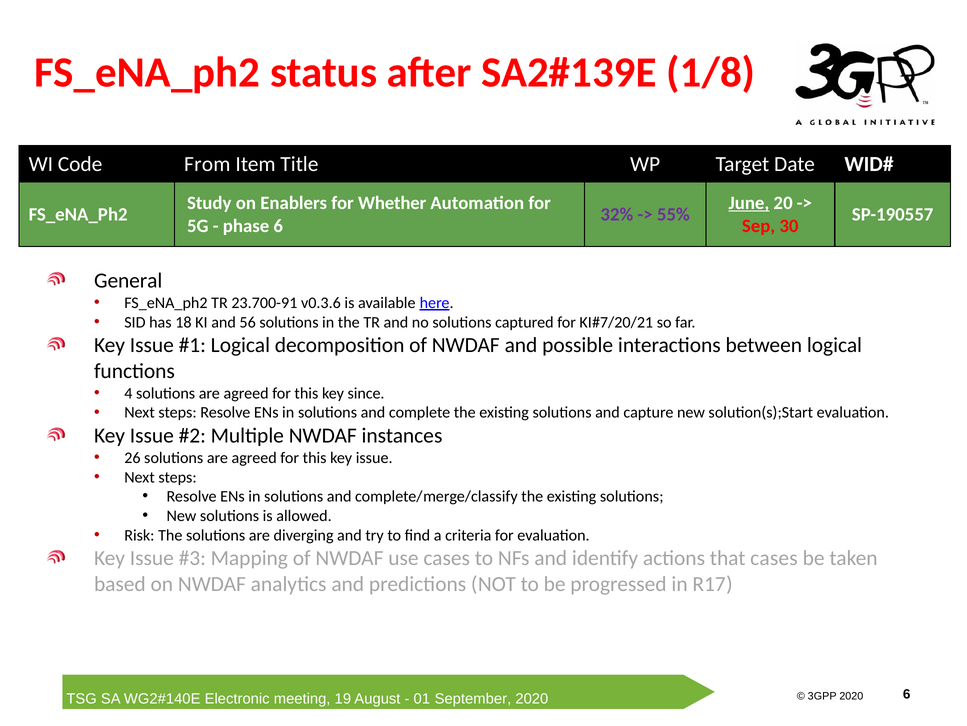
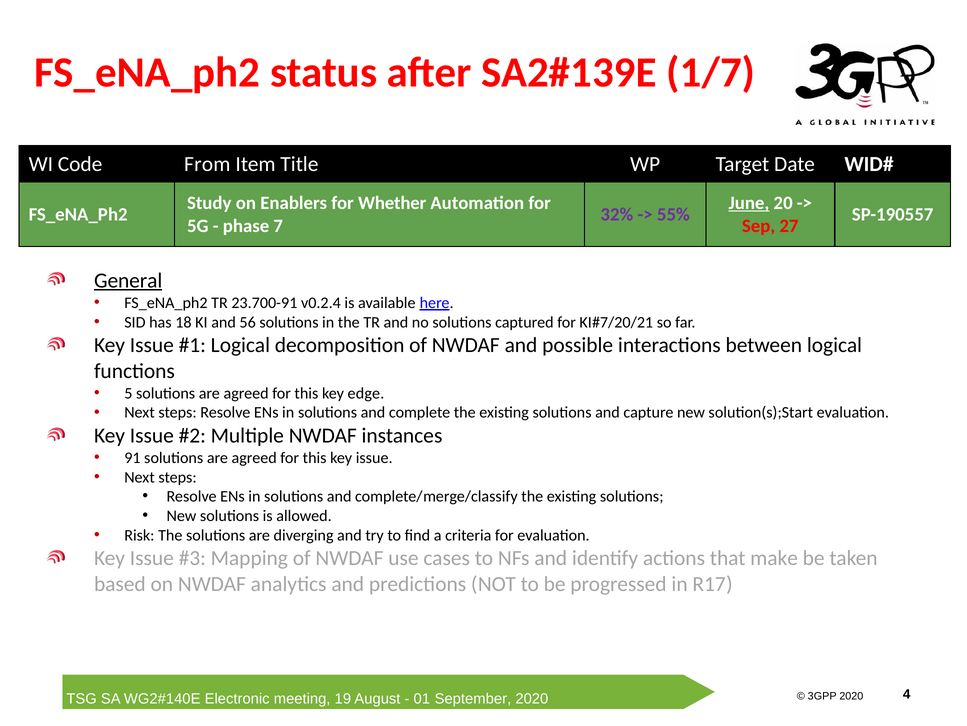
1/8: 1/8 -> 1/7
phase 6: 6 -> 7
30: 30 -> 27
General underline: none -> present
v0.3.6: v0.3.6 -> v0.2.4
4: 4 -> 5
since: since -> edge
26: 26 -> 91
that cases: cases -> make
6 at (907, 693): 6 -> 4
